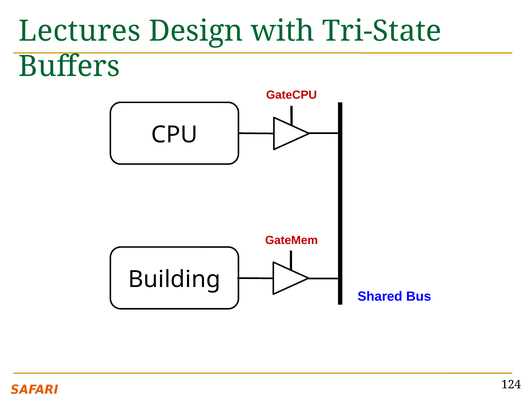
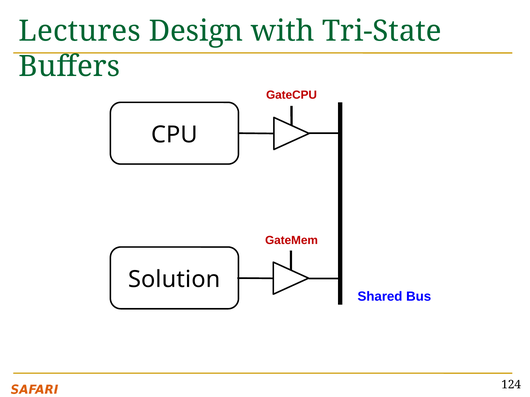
Building: Building -> Solution
